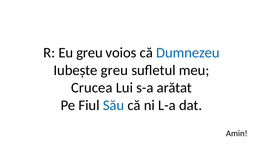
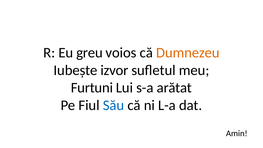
Dumnezeu colour: blue -> orange
Iubește greu: greu -> izvor
Crucea: Crucea -> Furtuni
